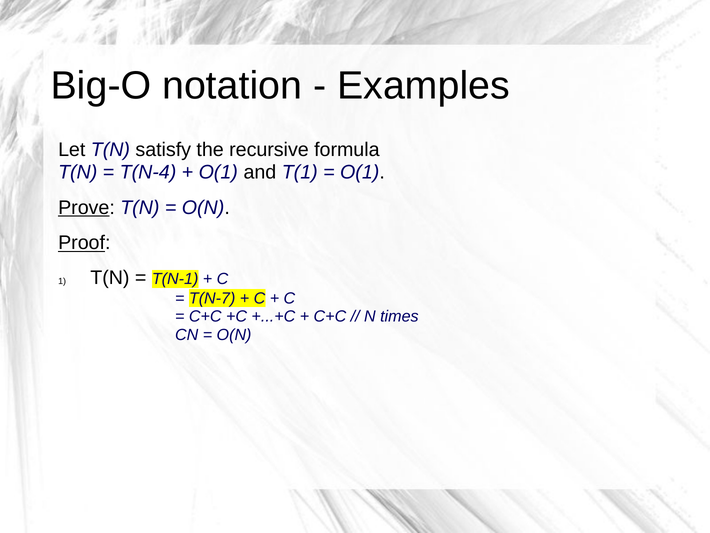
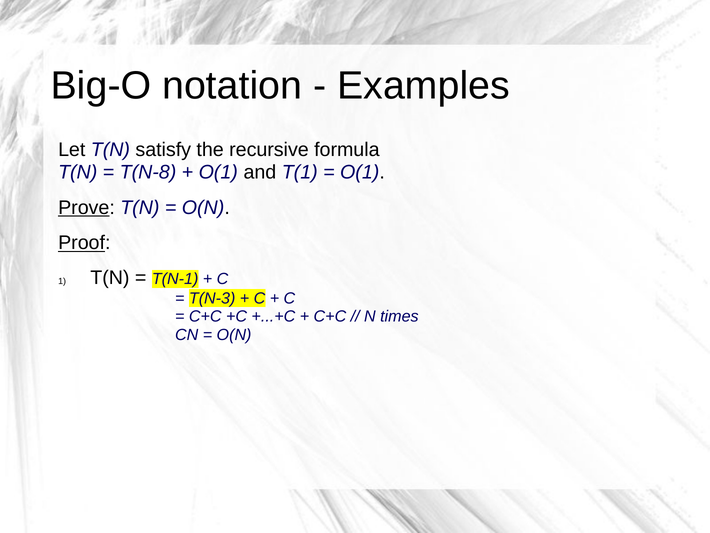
T(N-4: T(N-4 -> T(N-8
T(N-7: T(N-7 -> T(N-3
